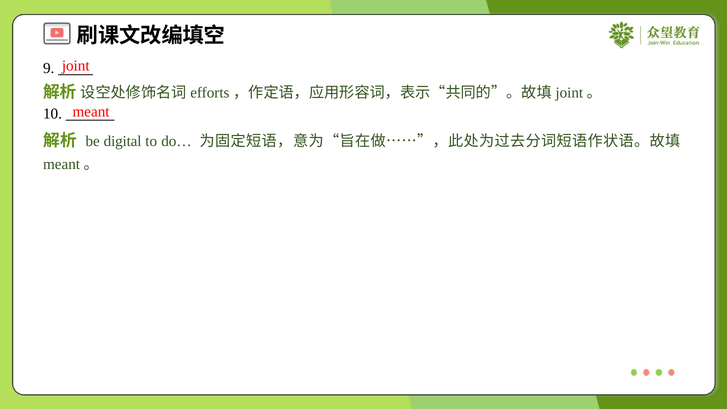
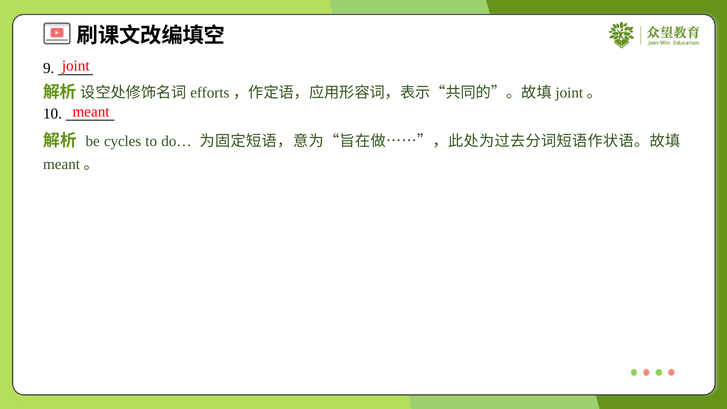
digital: digital -> cycles
